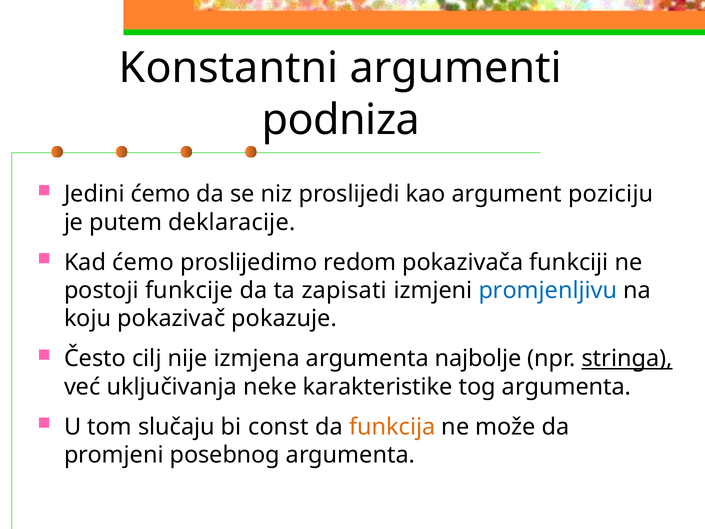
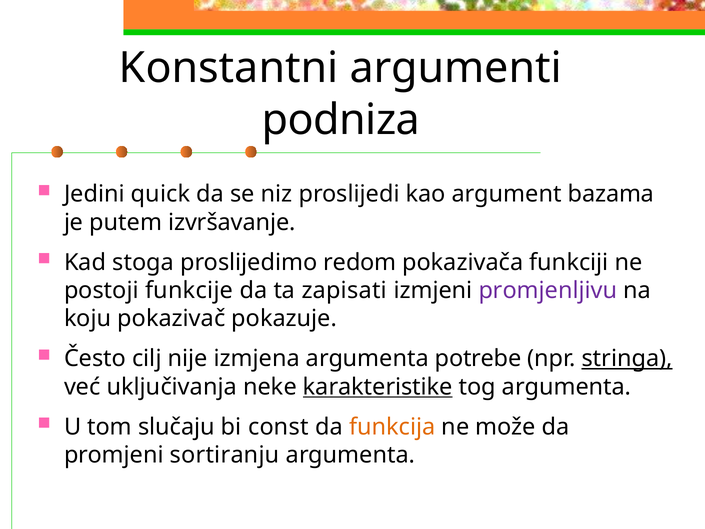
Jedini ćemo: ćemo -> quick
poziciju: poziciju -> bazama
deklaracije: deklaracije -> izvršavanje
Kad ćemo: ćemo -> stoga
promjenljivu colour: blue -> purple
najbolje: najbolje -> potrebe
karakteristike underline: none -> present
posebnog: posebnog -> sortiranju
